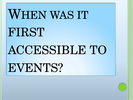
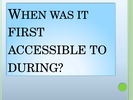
EVENTS: EVENTS -> DURING
